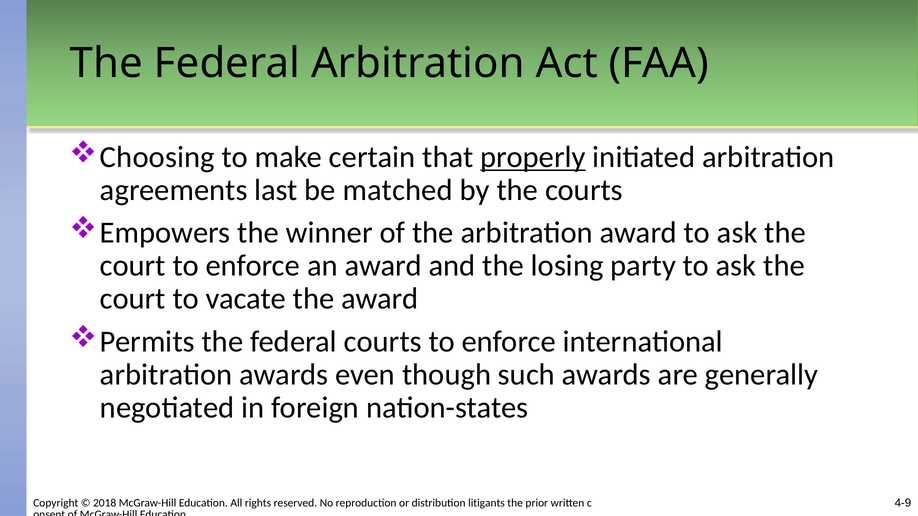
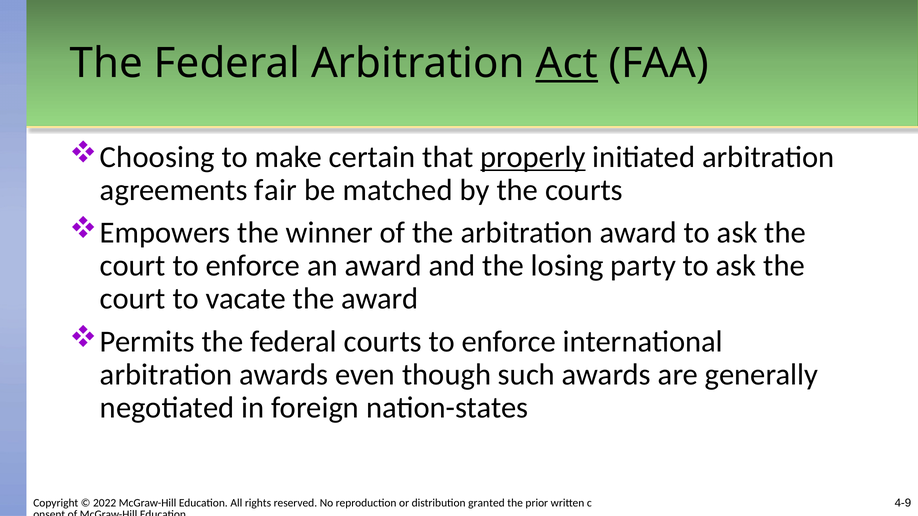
Act underline: none -> present
last: last -> fair
2018: 2018 -> 2022
litigants: litigants -> granted
